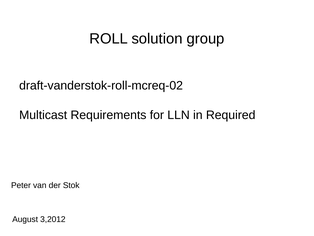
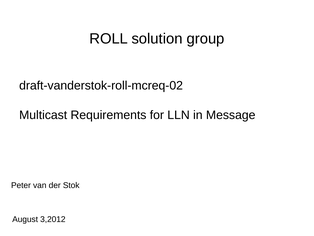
Required: Required -> Message
